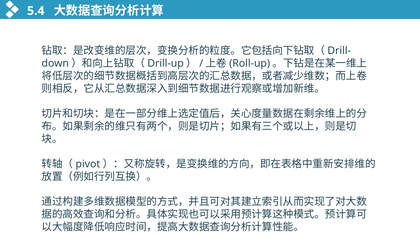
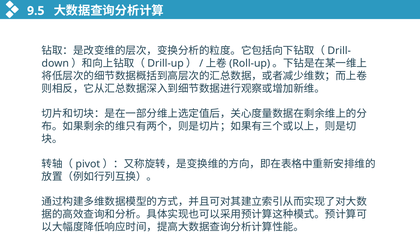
5.4: 5.4 -> 9.5
